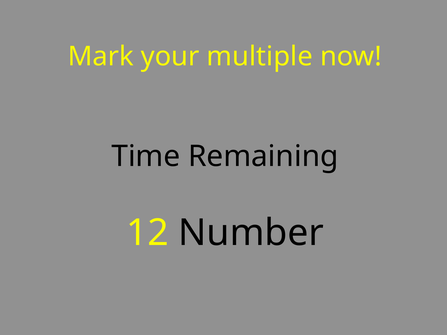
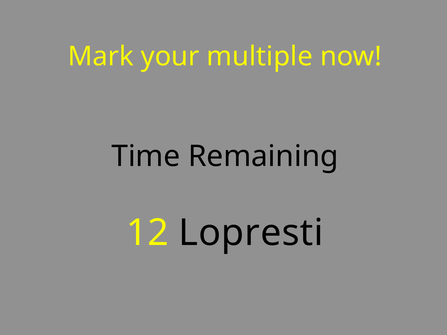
Number: Number -> Lopresti
